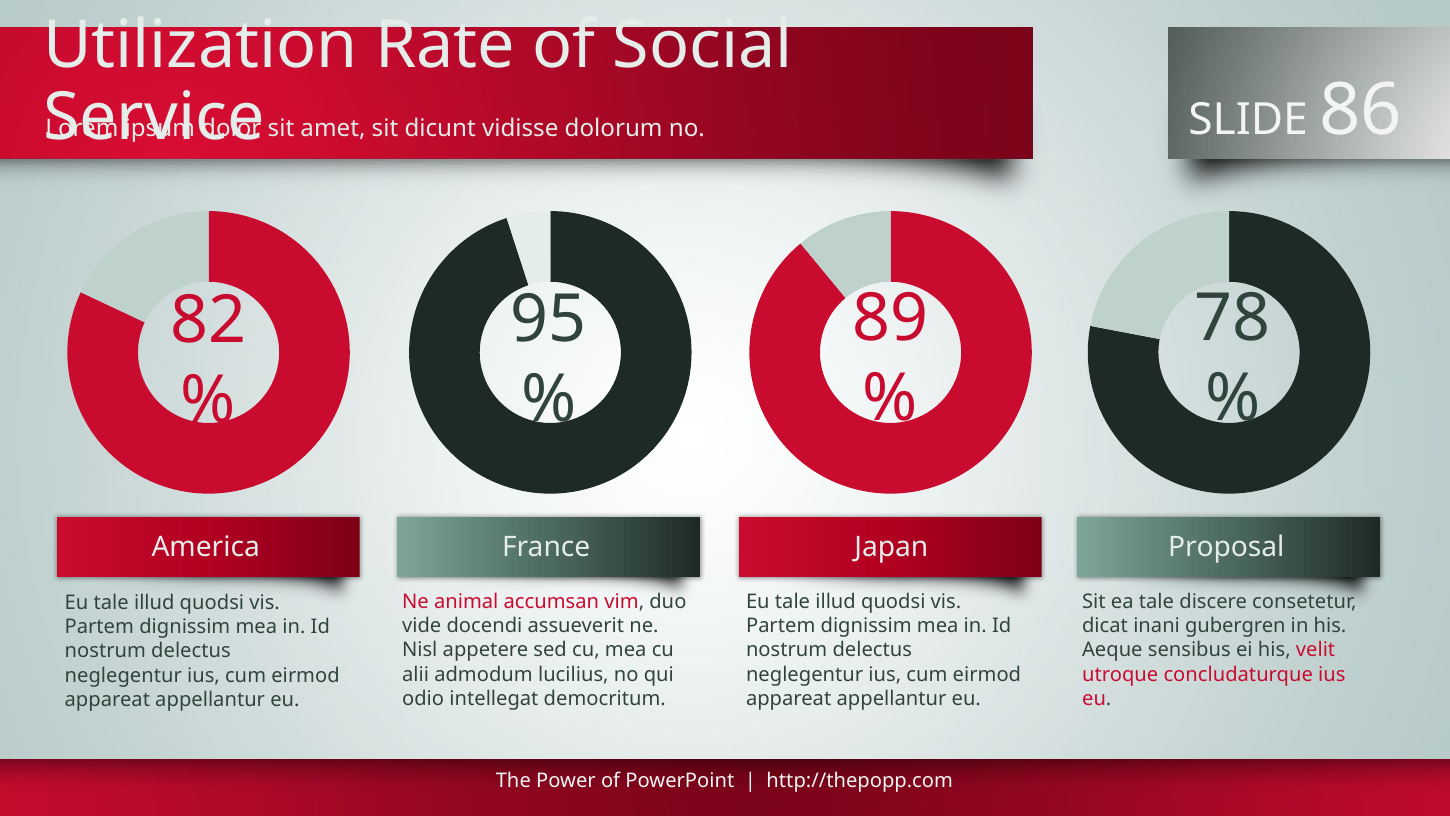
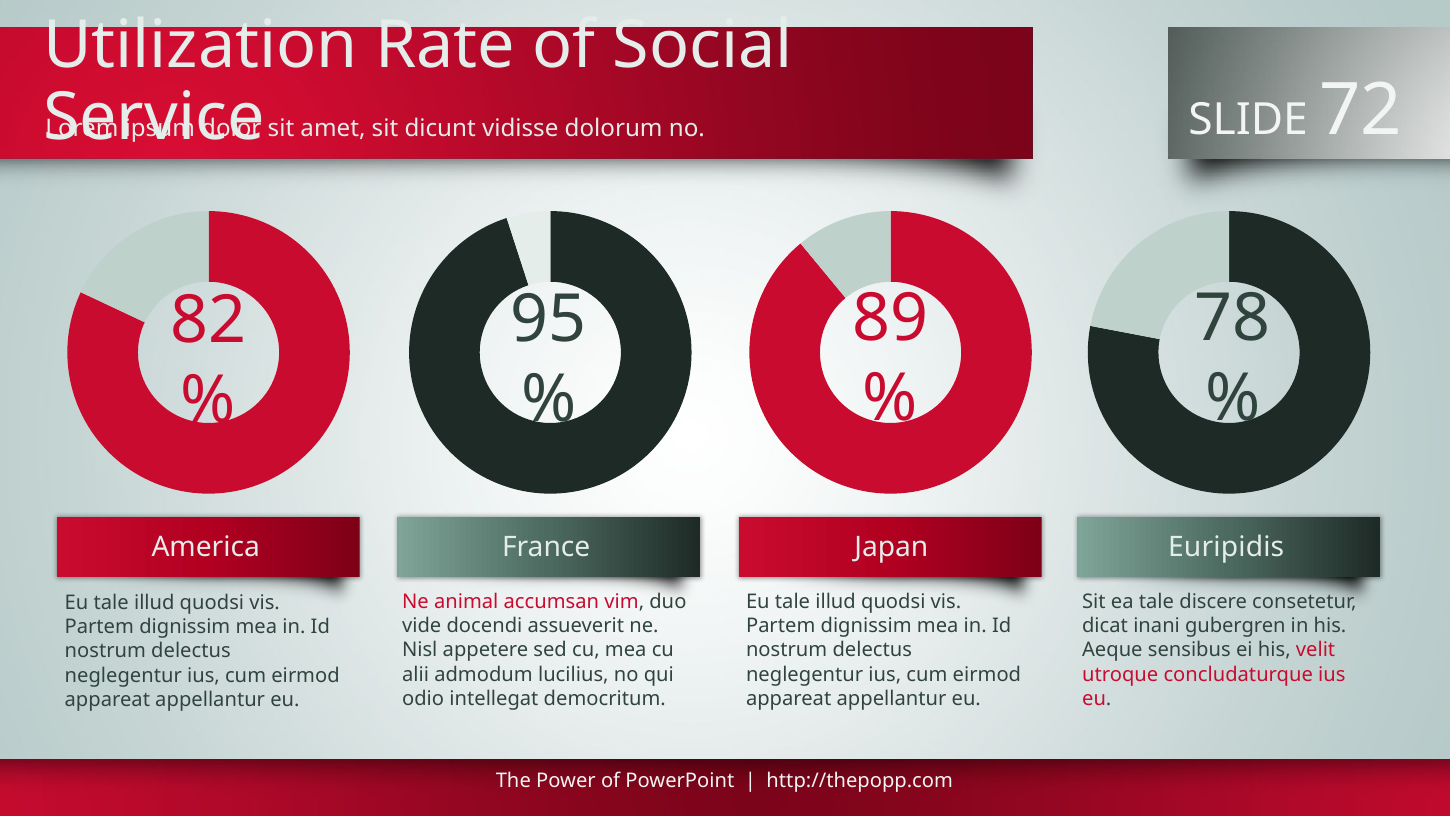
86: 86 -> 72
Proposal: Proposal -> Euripidis
